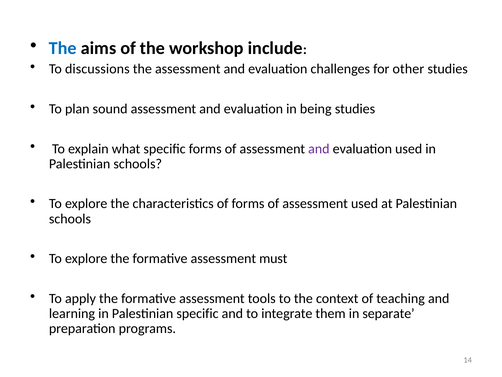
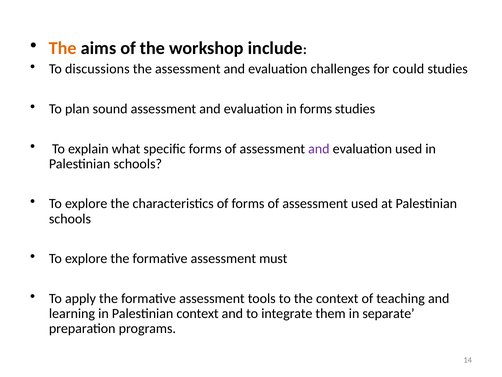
The at (63, 48) colour: blue -> orange
other: other -> could
in being: being -> forms
Palestinian specific: specific -> context
